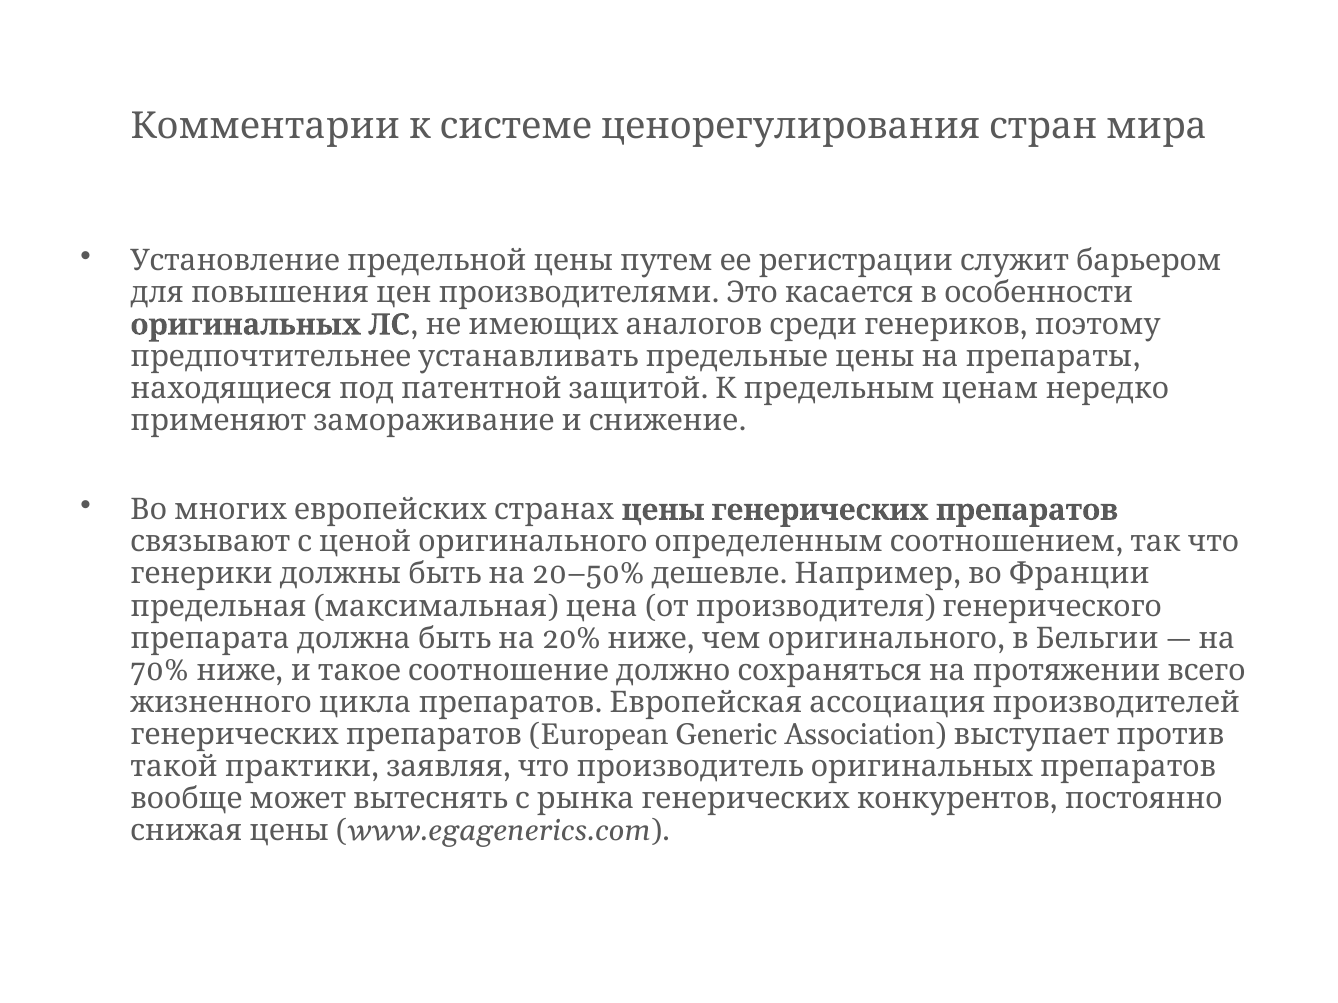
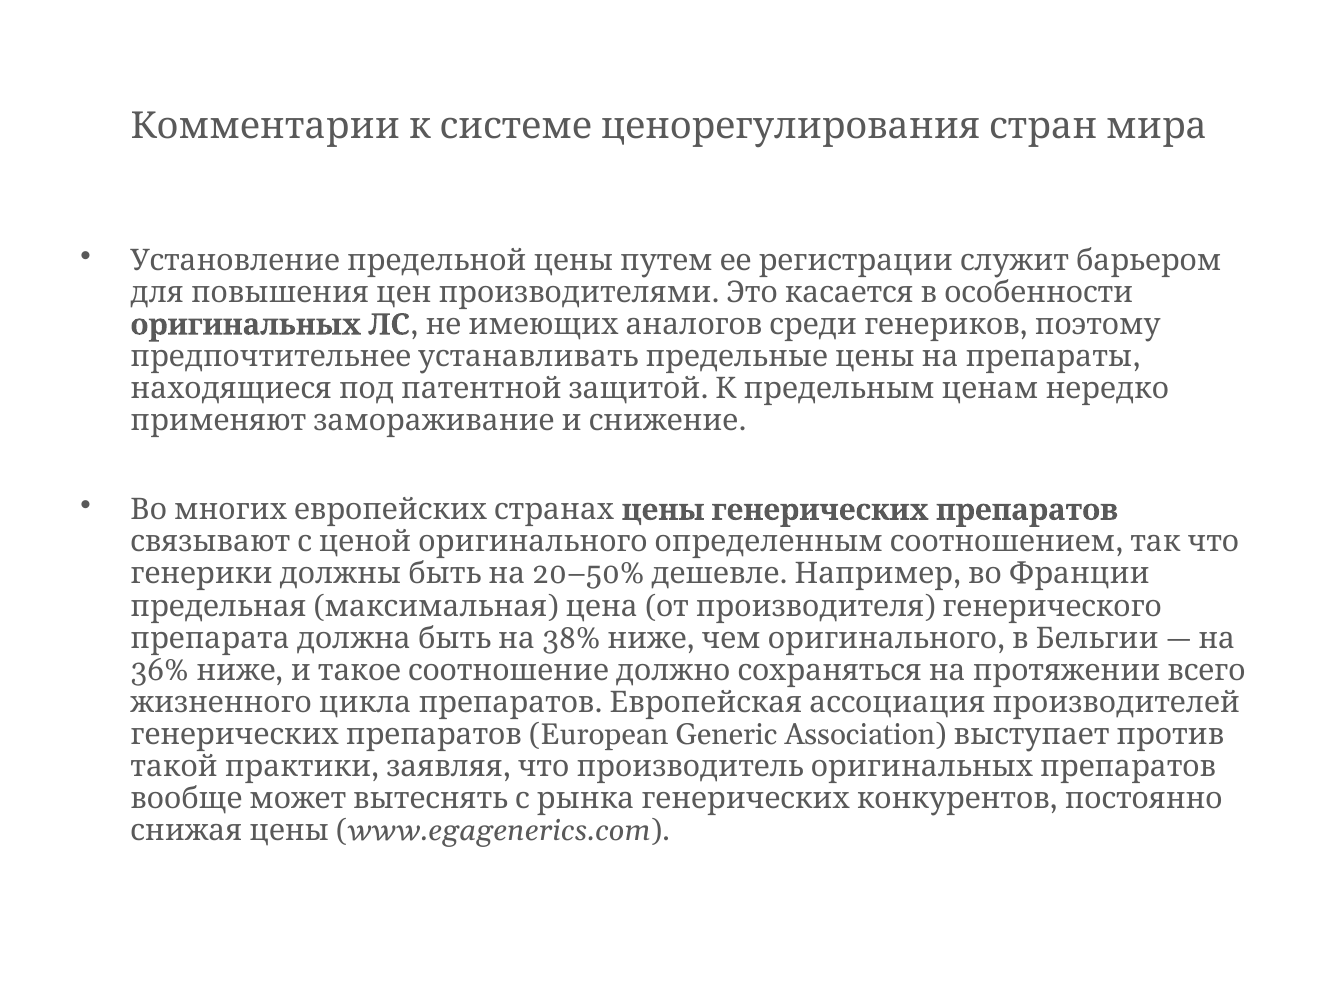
20%: 20% -> 38%
70%: 70% -> 36%
